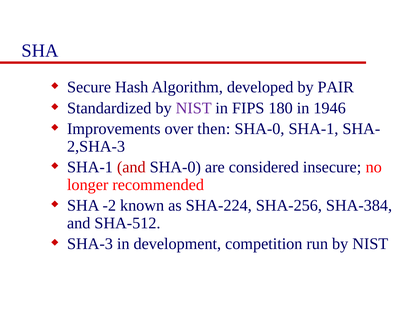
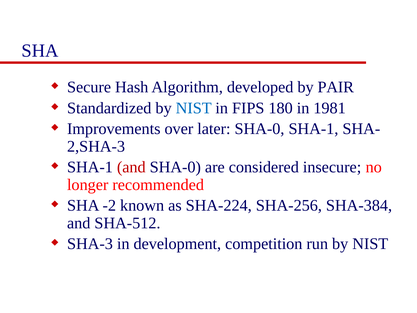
NIST at (194, 108) colour: purple -> blue
1946: 1946 -> 1981
then: then -> later
